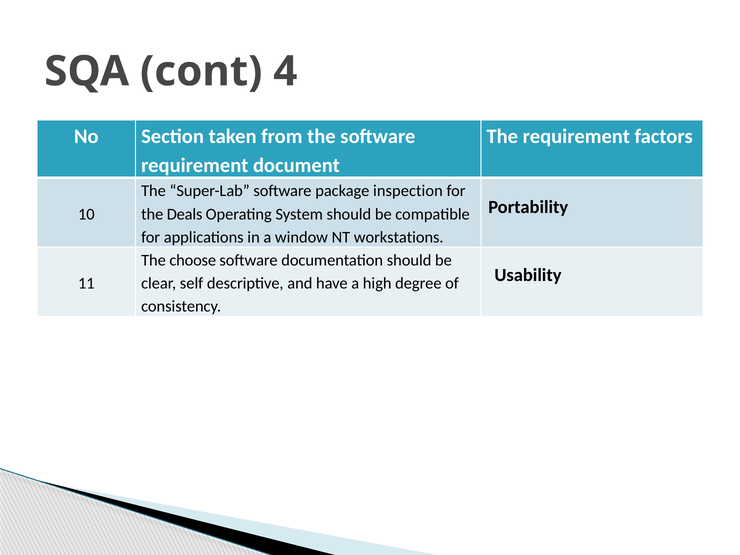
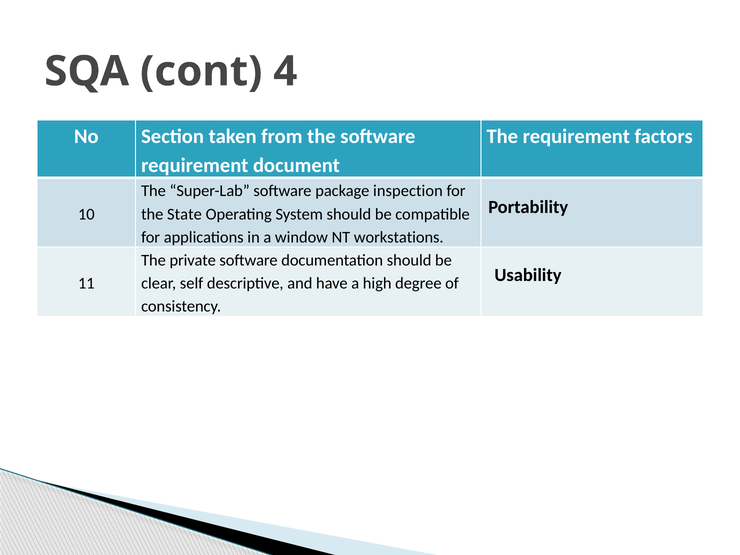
Deals: Deals -> State
choose: choose -> private
